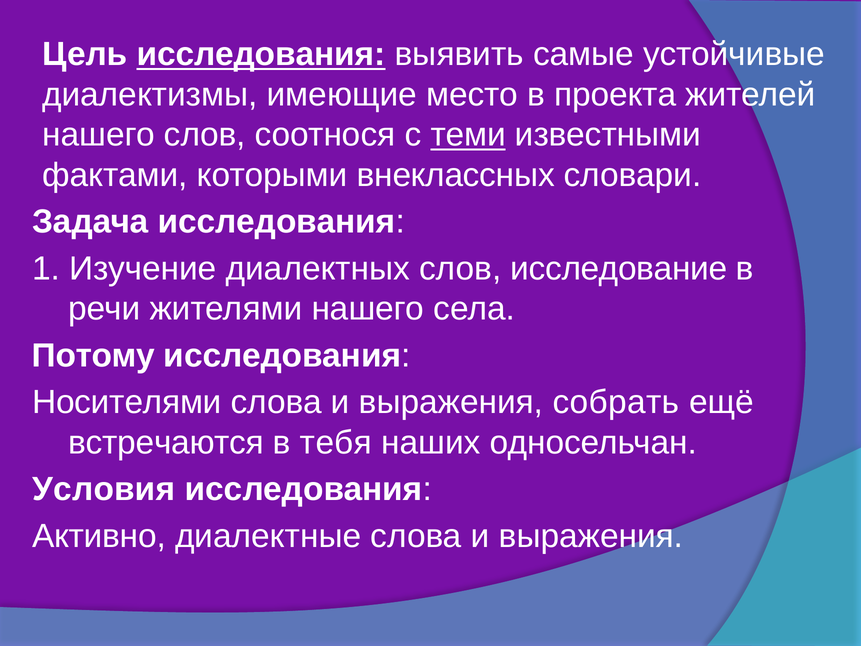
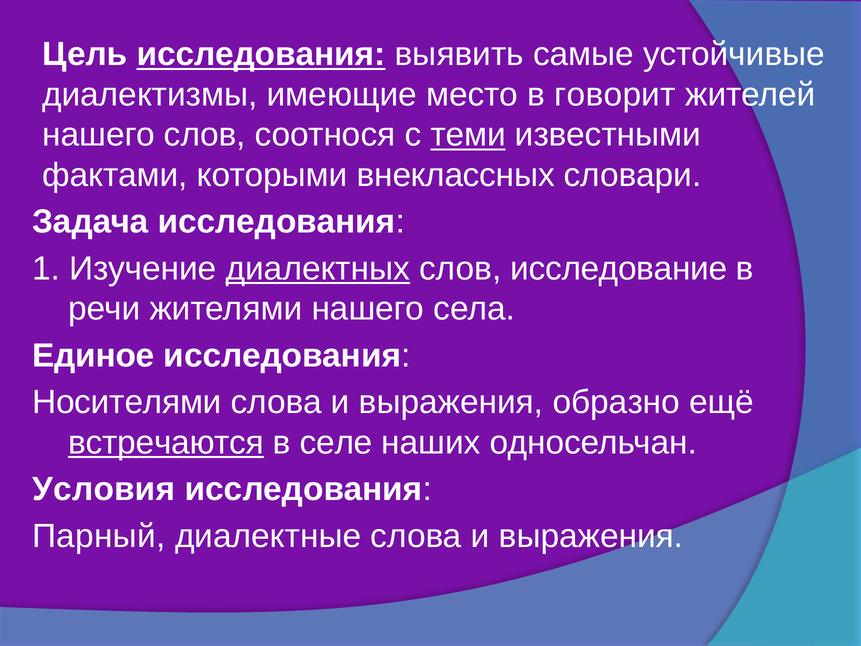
проекта: проекта -> говорит
диалектных underline: none -> present
Потому: Потому -> Единое
собрать: собрать -> образно
встречаются underline: none -> present
тебя: тебя -> селе
Активно: Активно -> Парный
